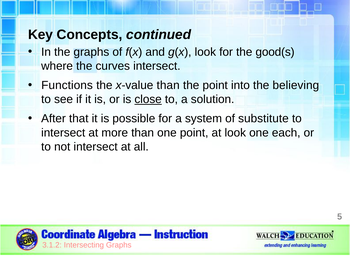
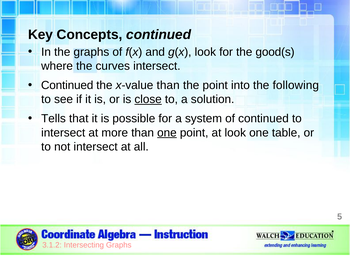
Functions at (67, 85): Functions -> Continued
believing: believing -> following
After: After -> Tells
of substitute: substitute -> continued
one at (167, 132) underline: none -> present
each: each -> table
